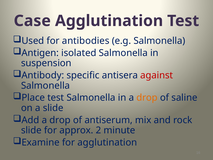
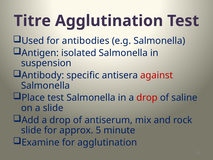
Case: Case -> Titre
drop at (147, 98) colour: orange -> red
2: 2 -> 5
